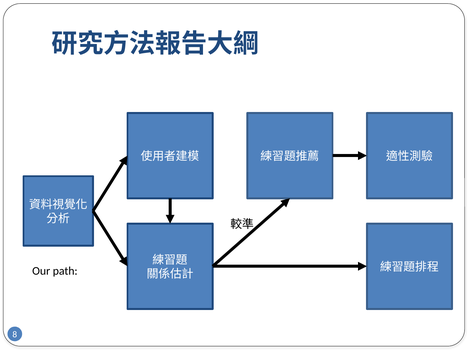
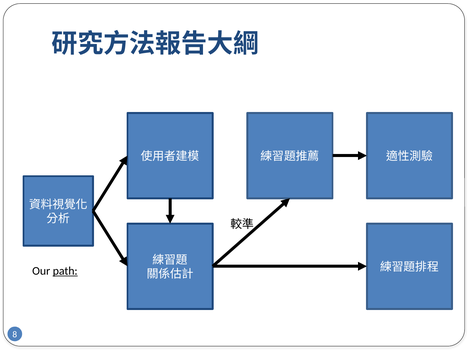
path underline: none -> present
